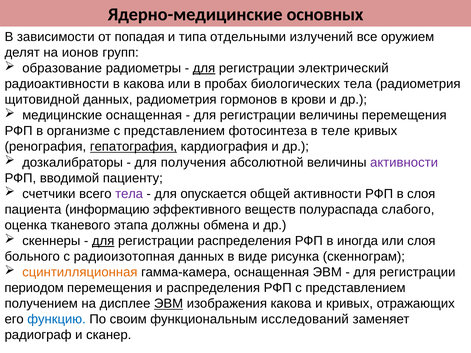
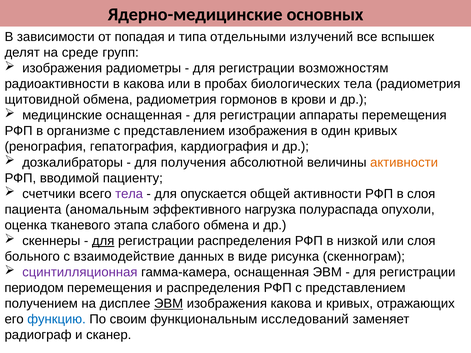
оружием: оружием -> вспышек
ионов: ионов -> среде
образование at (62, 68): образование -> изображения
для at (204, 68) underline: present -> none
электрический: электрический -> возможностям
щитовидной данных: данных -> обмена
регистрации величины: величины -> аппараты
представлением фотосинтеза: фотосинтеза -> изображения
теле: теле -> один
гепатография underline: present -> none
активности at (404, 162) colour: purple -> orange
информацию: информацию -> аномальным
веществ: веществ -> нагрузка
слабого: слабого -> опухоли
должны: должны -> слабого
иногда: иногда -> низкой
радиоизотопная: радиоизотопная -> взаимодействие
сцинтилляционная colour: orange -> purple
